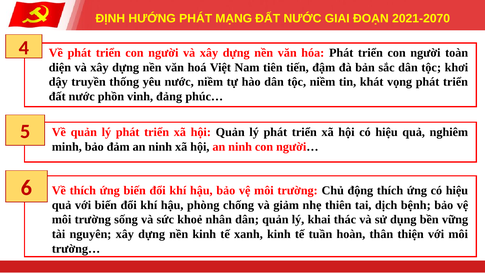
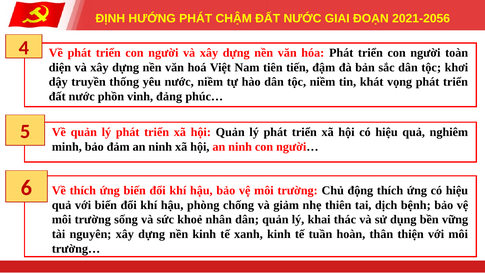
MẠNG: MẠNG -> CHẬM
2021-2070: 2021-2070 -> 2021-2056
